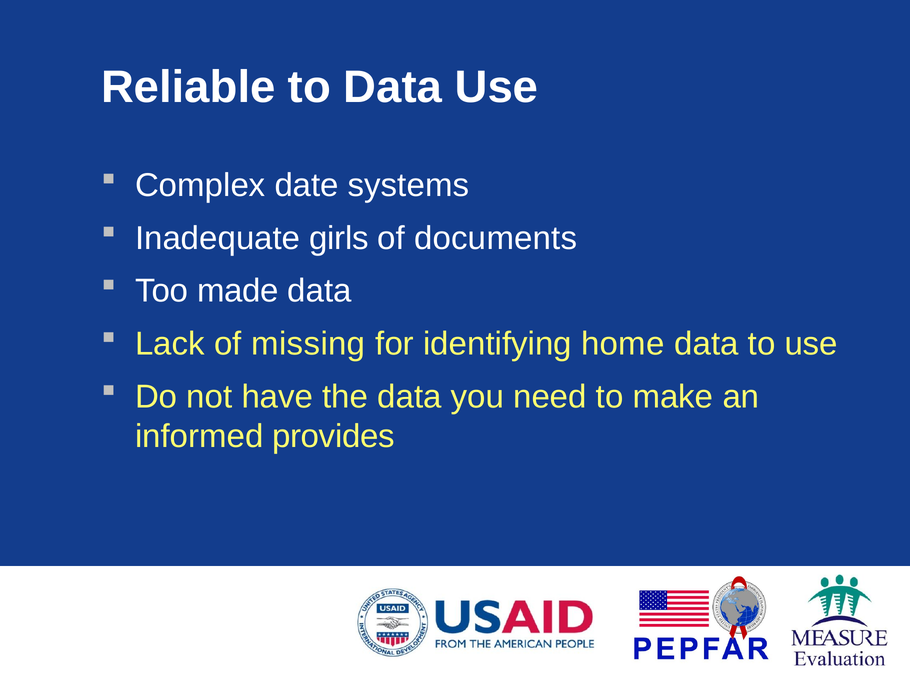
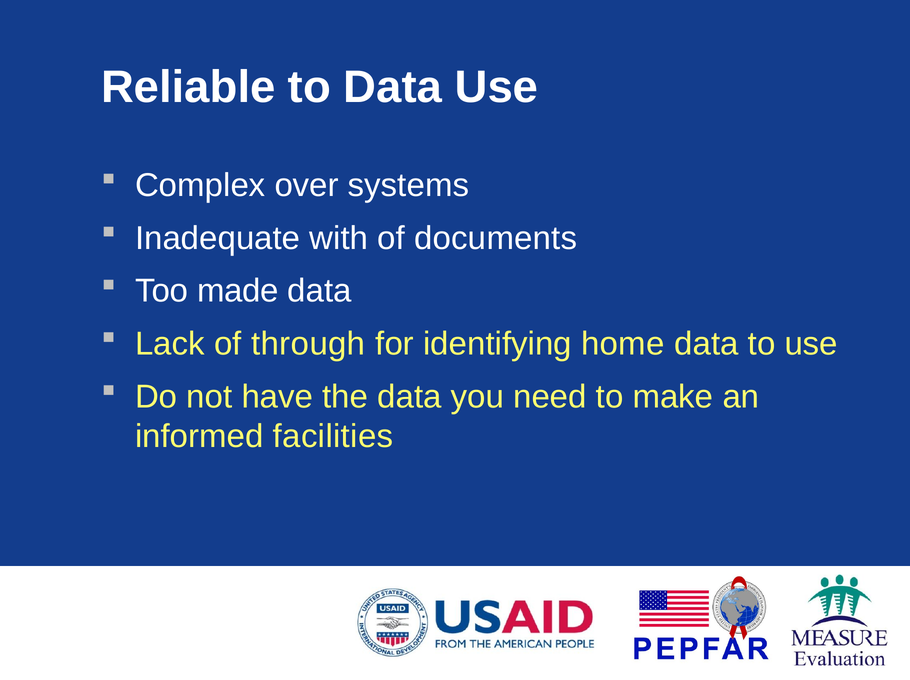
date: date -> over
girls: girls -> with
missing: missing -> through
provides: provides -> facilities
